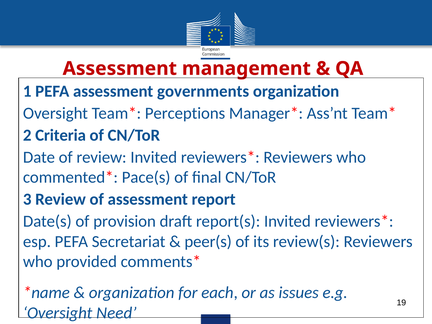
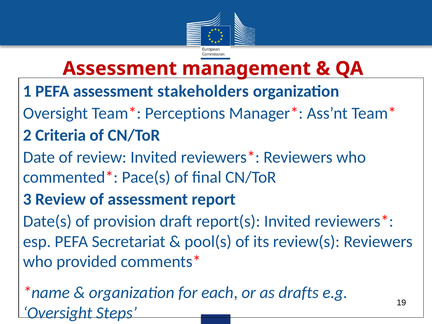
governments: governments -> stakeholders
peer(s: peer(s -> pool(s
issues: issues -> drafts
Need: Need -> Steps
